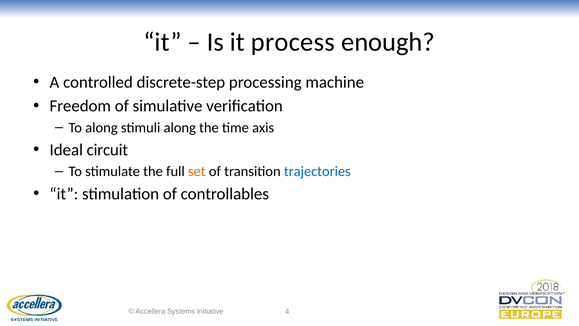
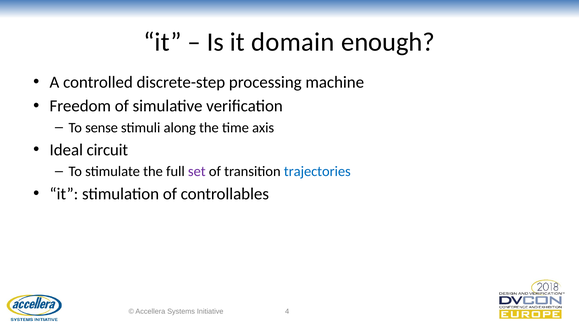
process: process -> domain
To along: along -> sense
set colour: orange -> purple
